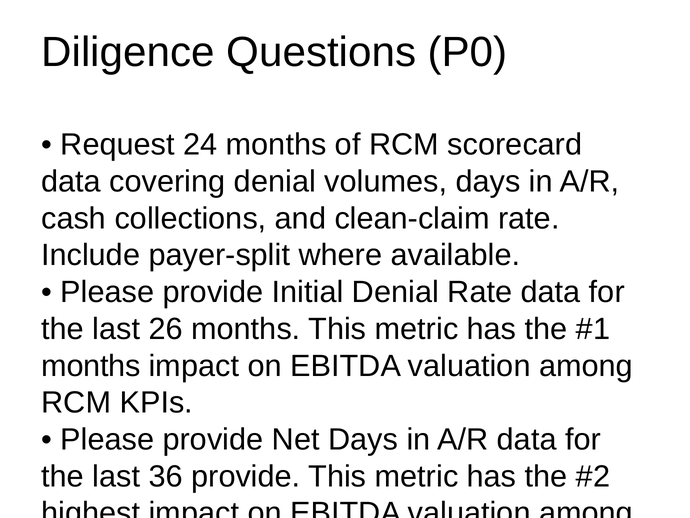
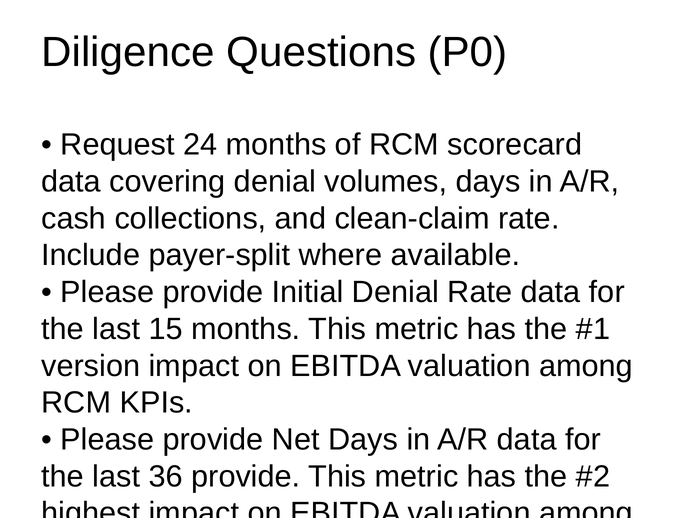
26: 26 -> 15
months at (91, 366): months -> version
